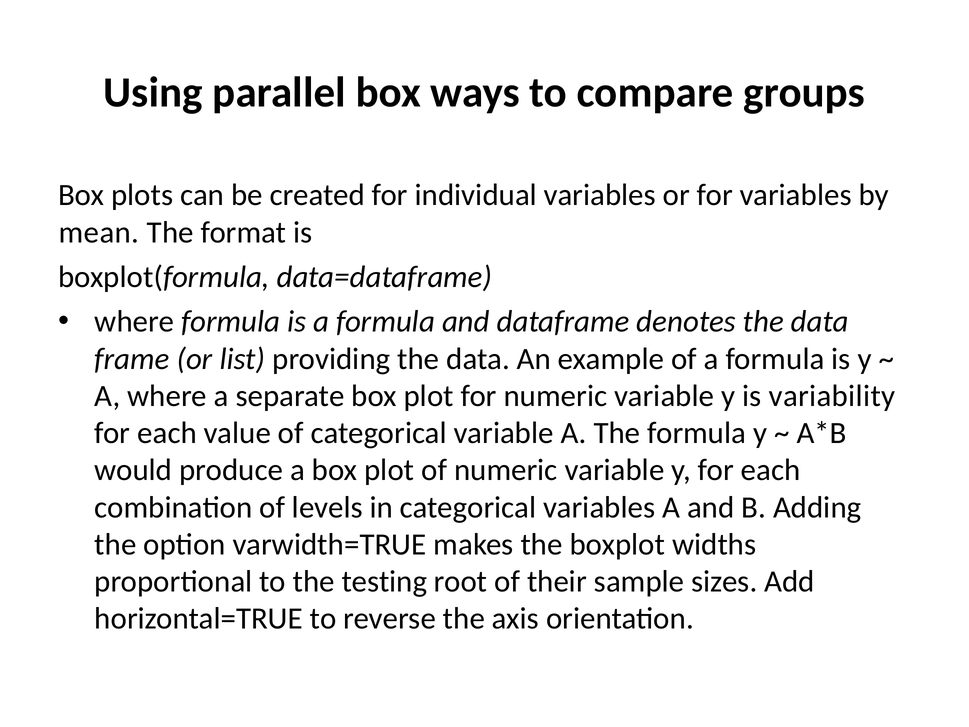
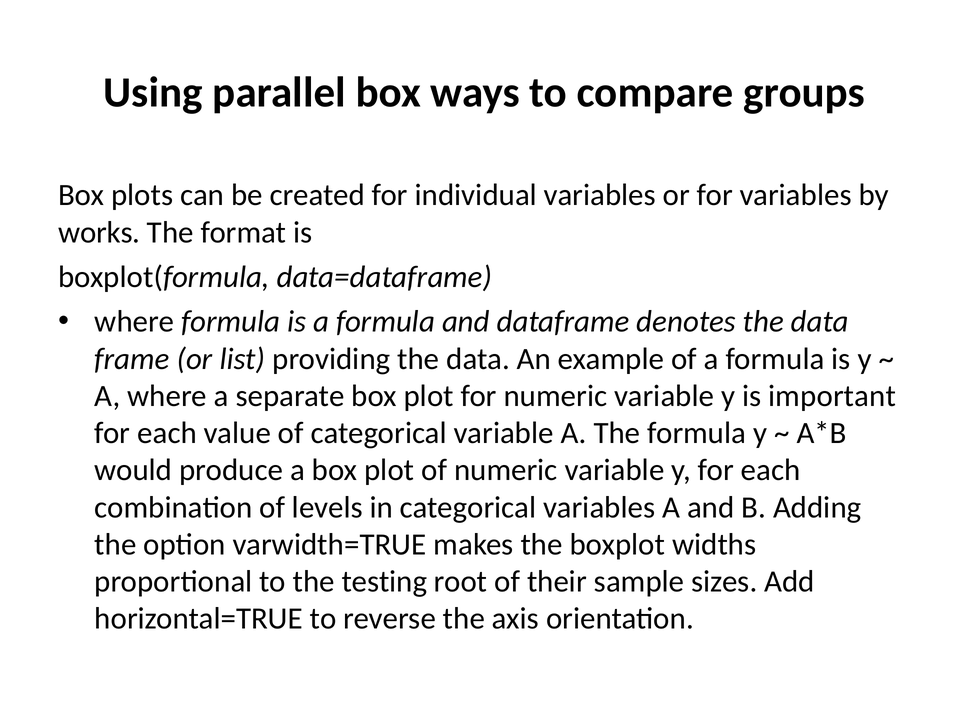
mean: mean -> works
variability: variability -> important
